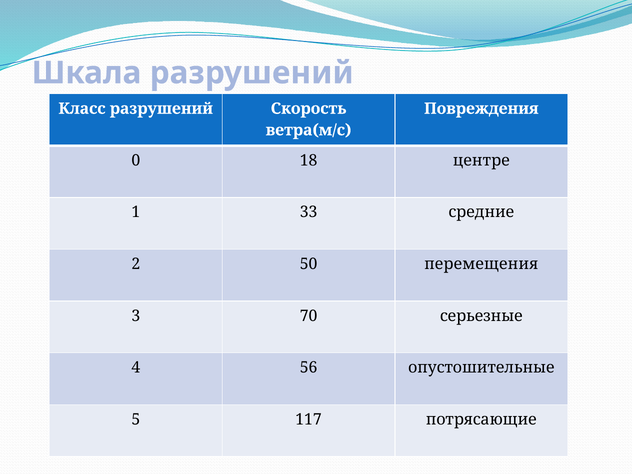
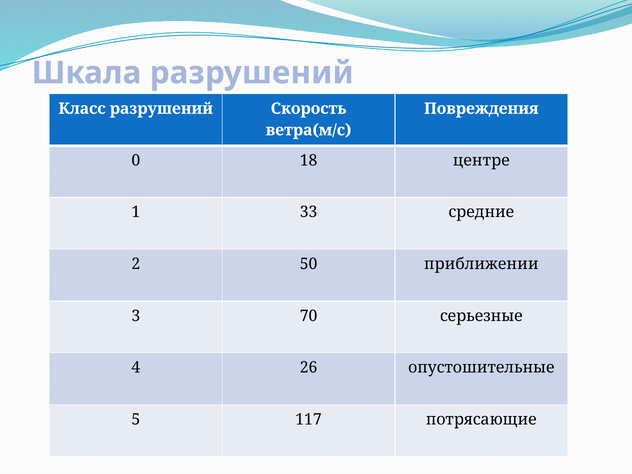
перемещения: перемещения -> приближении
56: 56 -> 26
